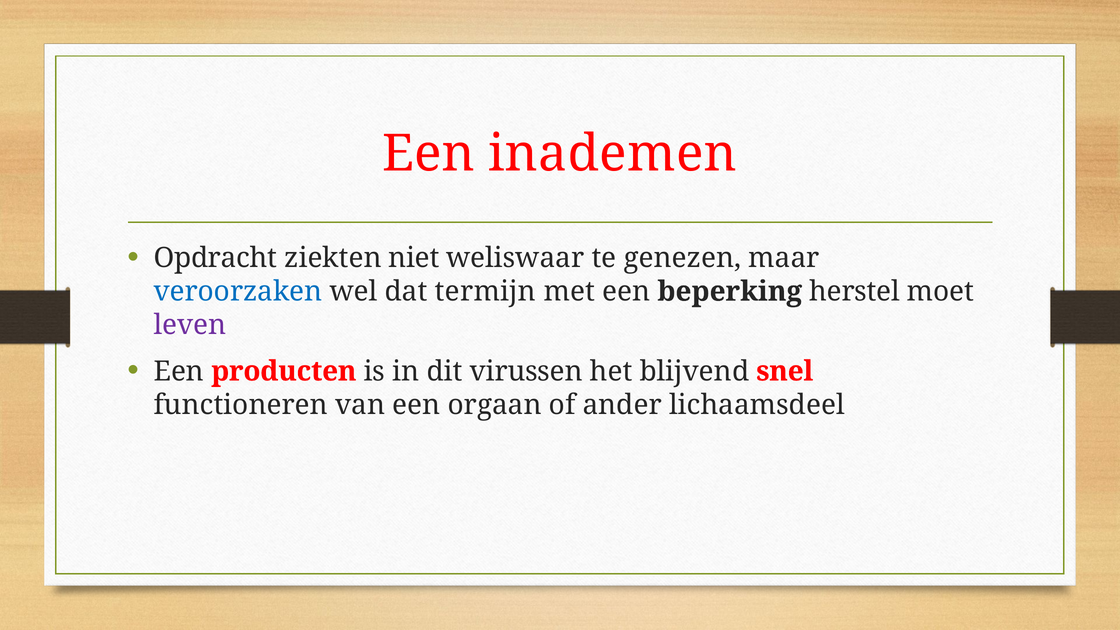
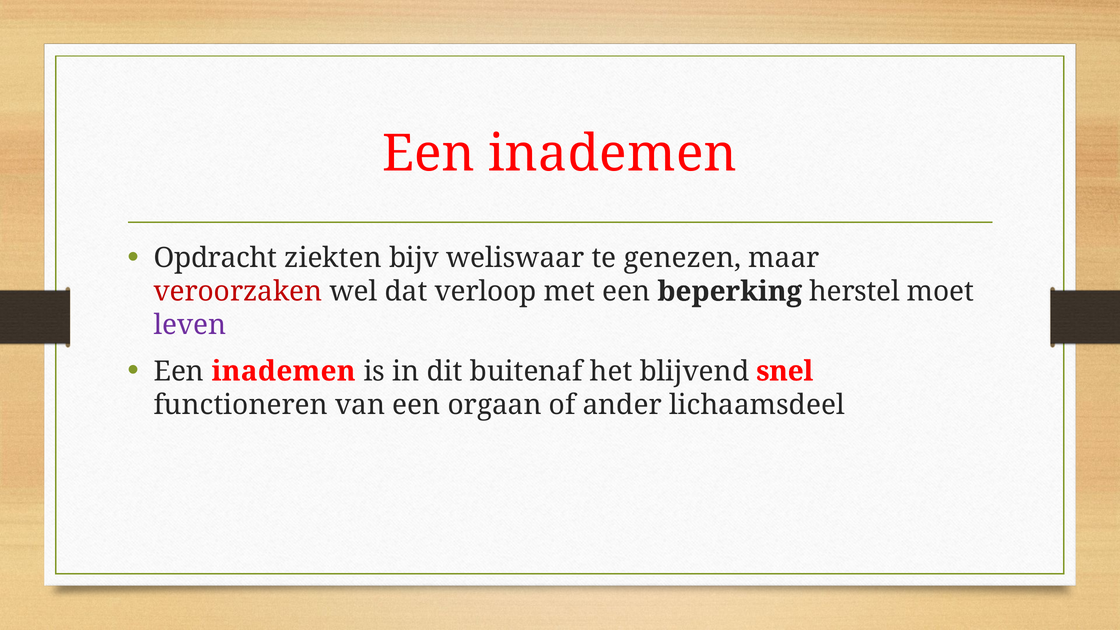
niet: niet -> bijv
veroorzaken colour: blue -> red
termijn: termijn -> verloop
producten at (284, 371): producten -> inademen
virussen: virussen -> buitenaf
